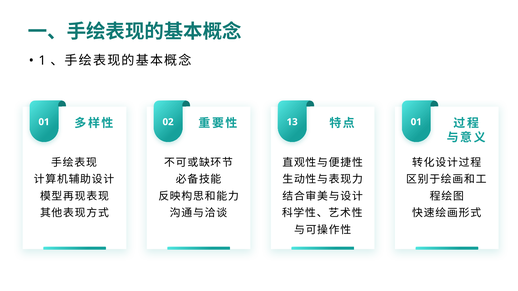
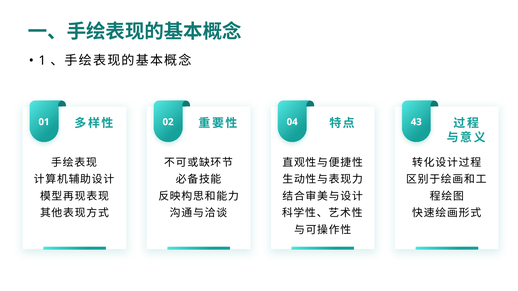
13: 13 -> 04
01 at (416, 122): 01 -> 43
